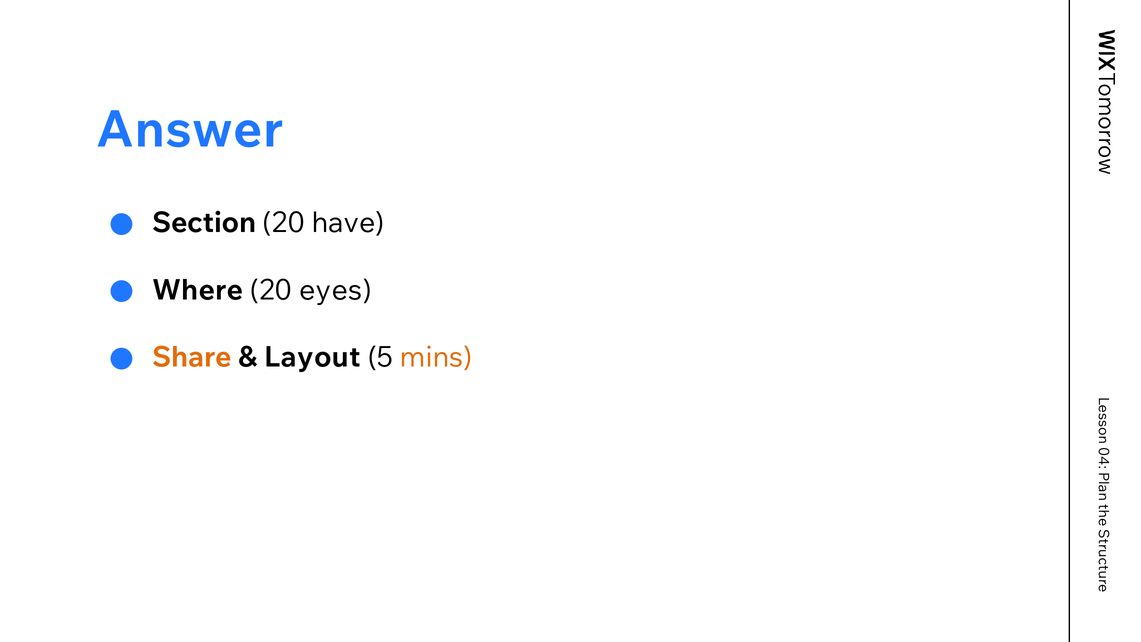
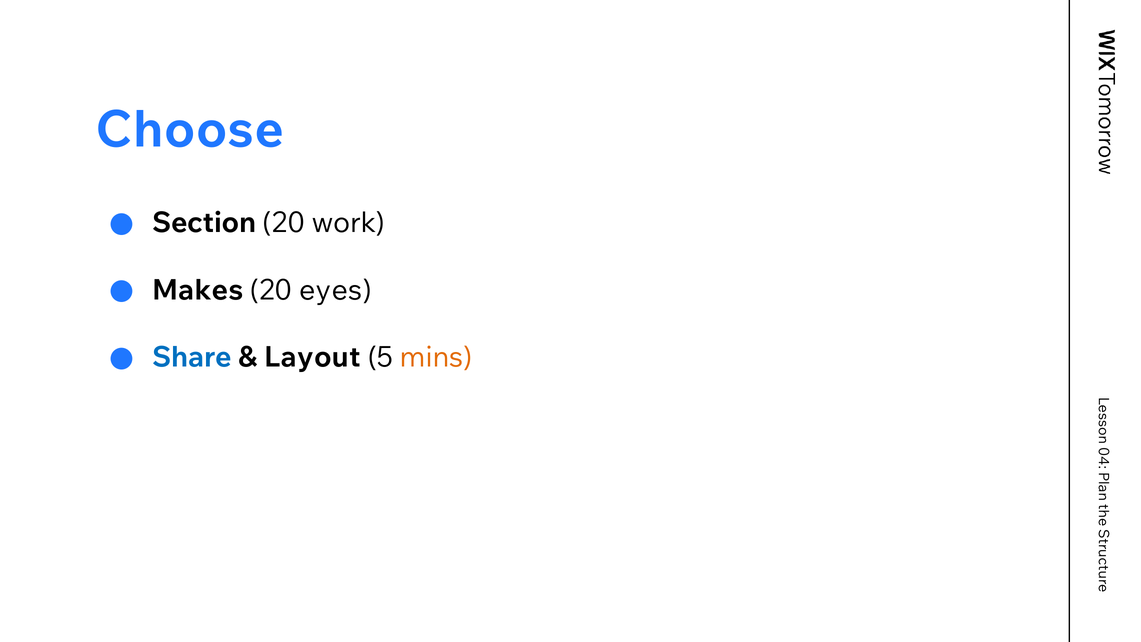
Answer: Answer -> Choose
have: have -> work
Where: Where -> Makes
Share colour: orange -> blue
